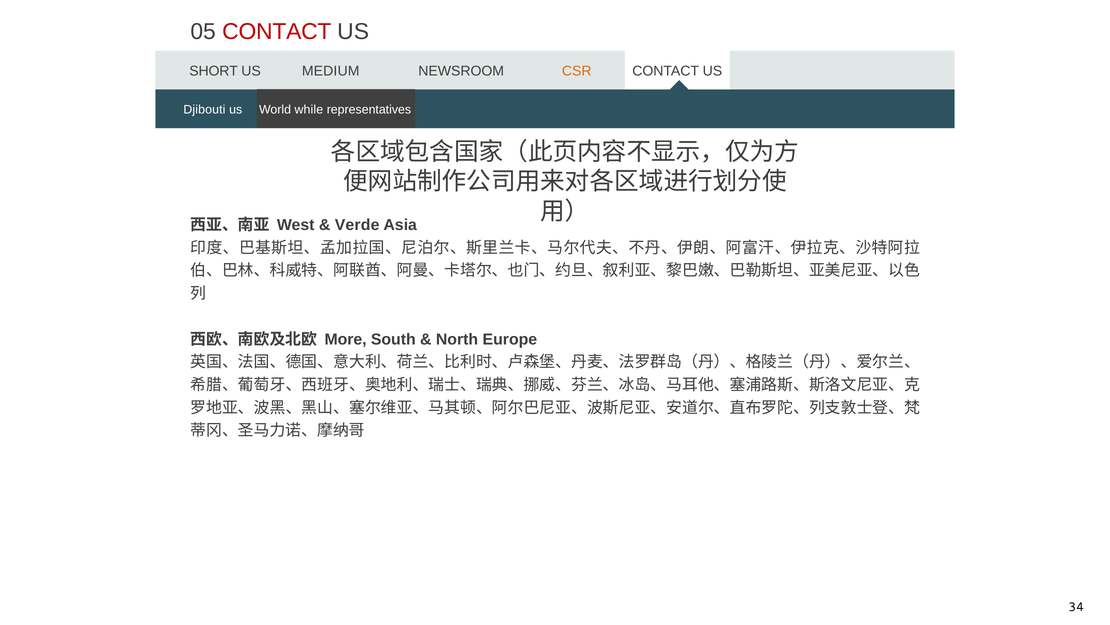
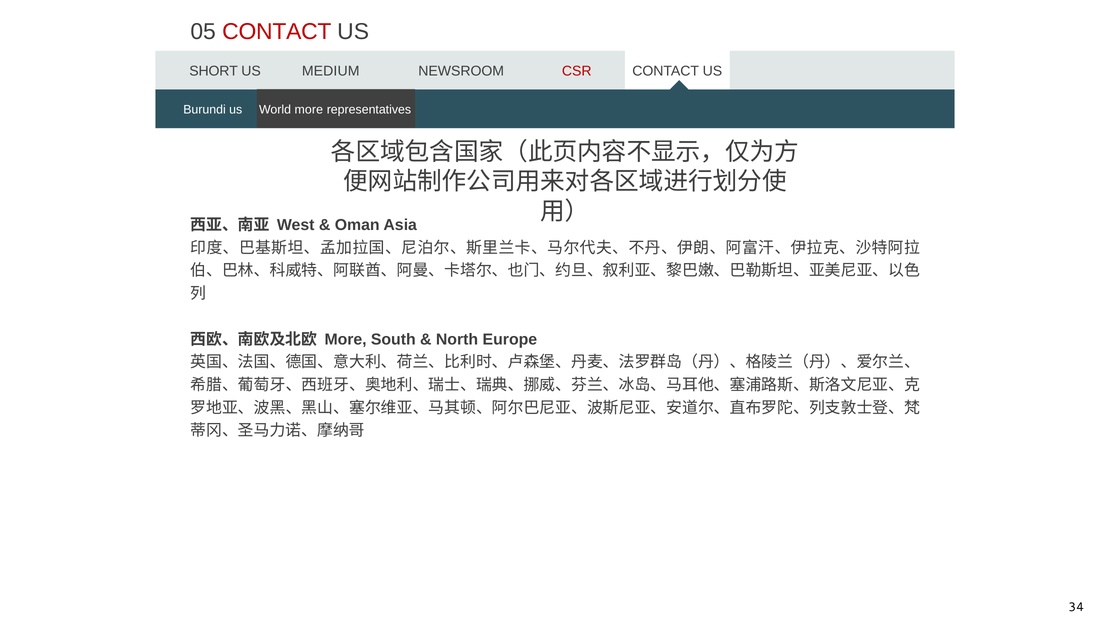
CSR colour: orange -> red
Djibouti: Djibouti -> Burundi
World while: while -> more
Verde: Verde -> Oman
